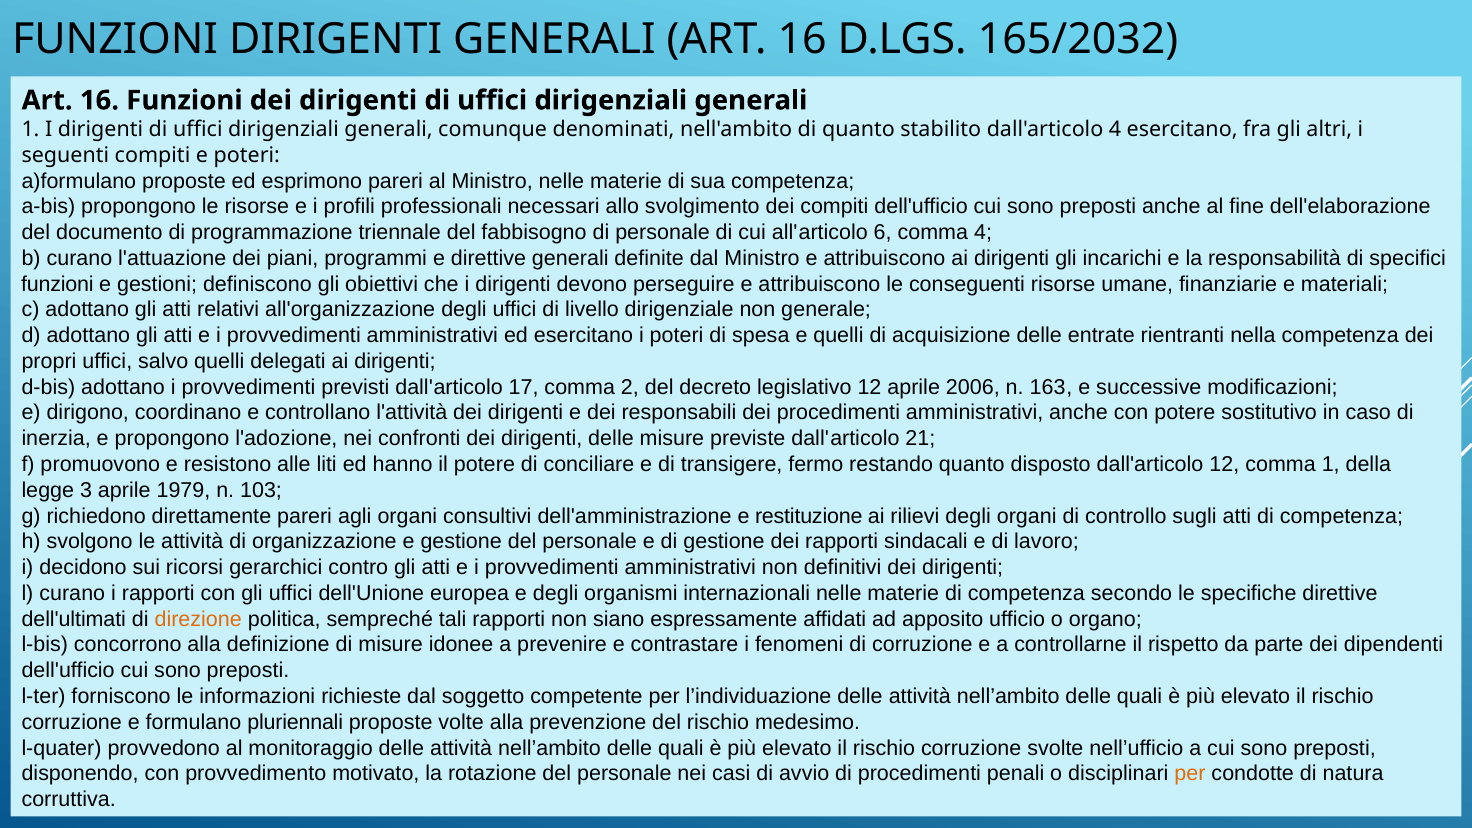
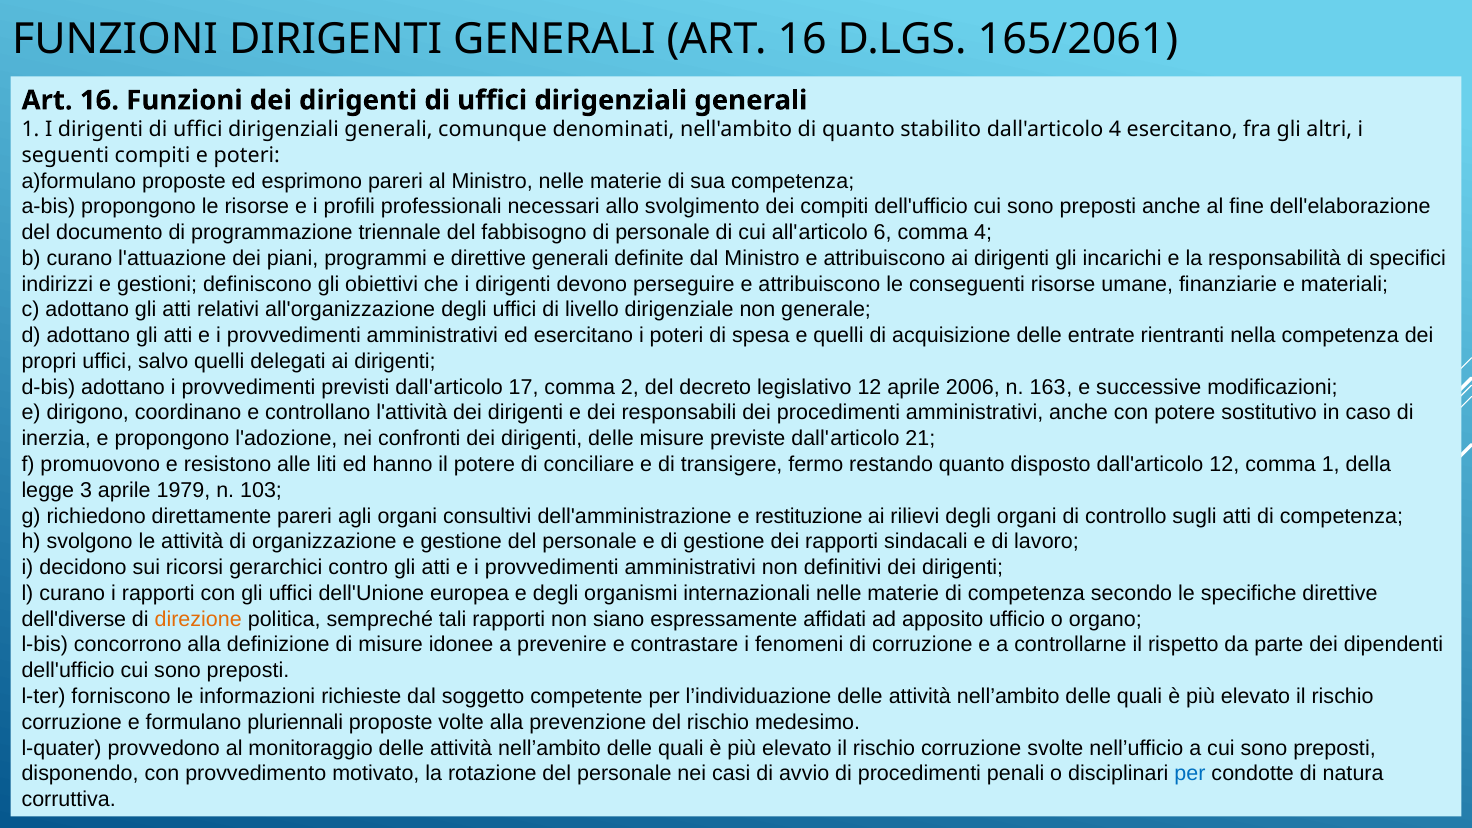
165/2032: 165/2032 -> 165/2061
funzioni at (57, 284): funzioni -> indirizzi
dell'ultimati: dell'ultimati -> dell'diverse
per at (1190, 774) colour: orange -> blue
